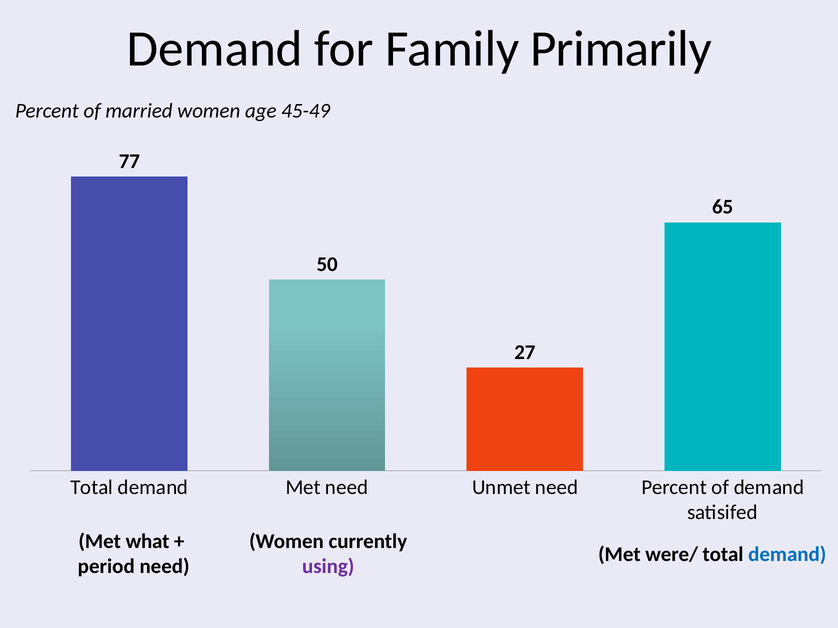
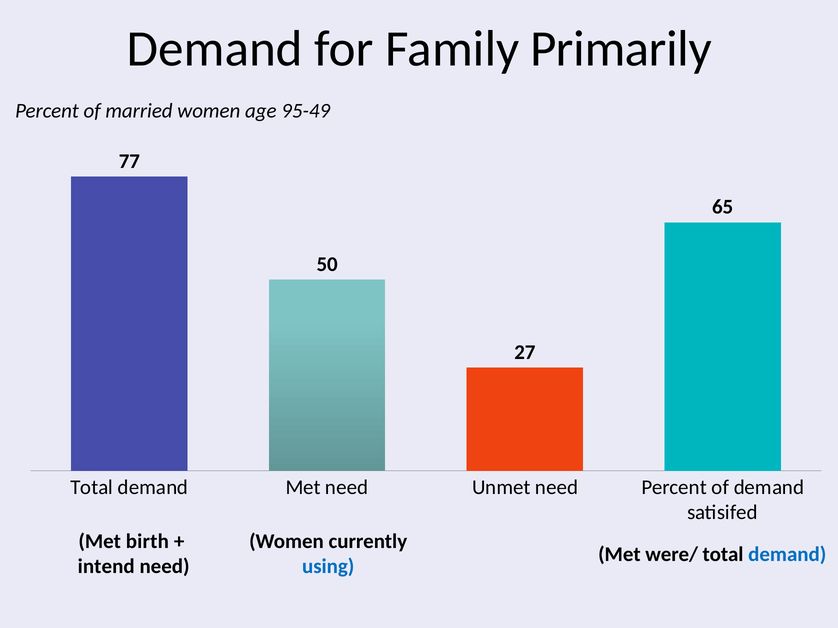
45-49: 45-49 -> 95-49
what: what -> birth
period: period -> intend
using colour: purple -> blue
